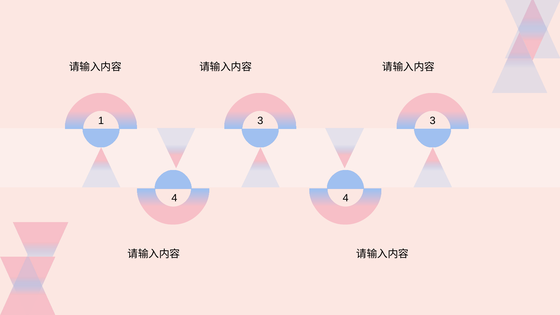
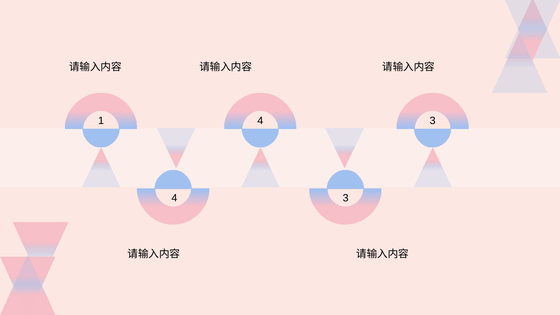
1 3: 3 -> 4
4 4: 4 -> 3
